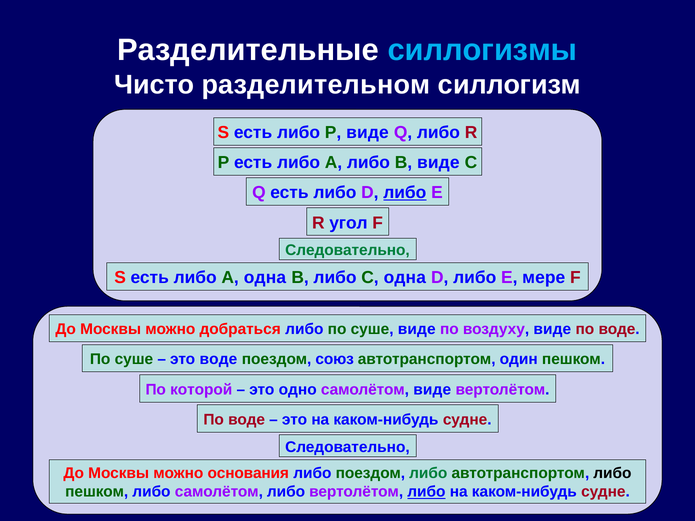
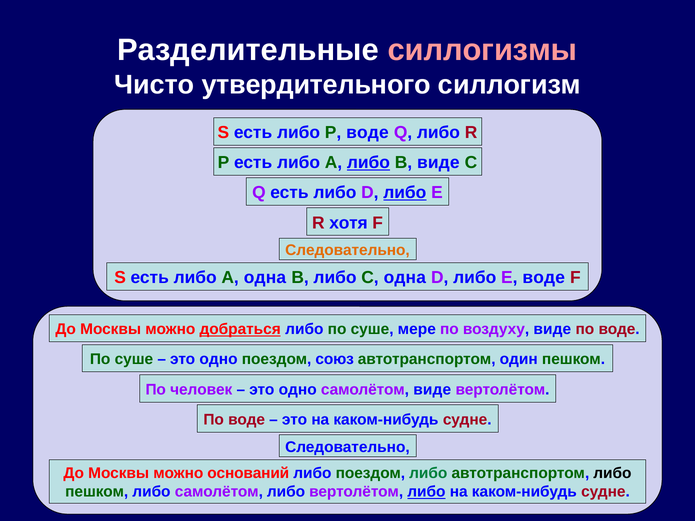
силлогизмы colour: light blue -> pink
разделительном: разделительном -> утвердительного
P виде: виде -> воде
либо at (368, 163) underline: none -> present
угол: угол -> хотя
Следовательно at (347, 250) colour: green -> orange
E мере: мере -> воде
добраться underline: none -> present
суше виде: виде -> мере
воде at (218, 360): воде -> одно
которой: которой -> человек
основания: основания -> оснований
